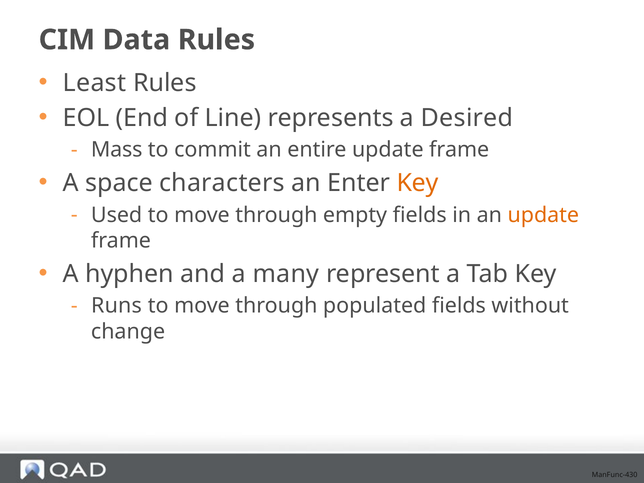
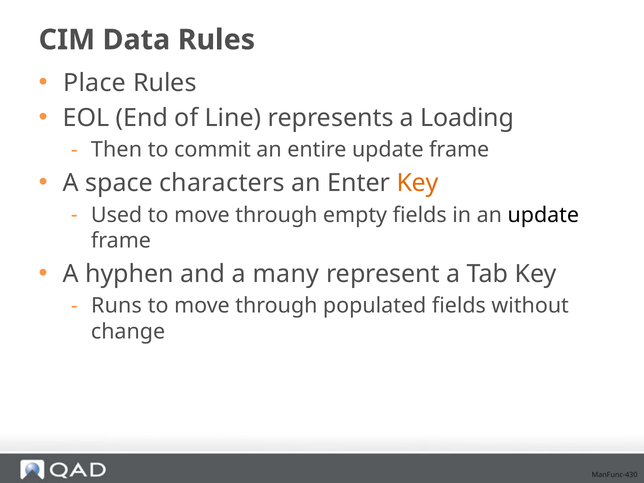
Least: Least -> Place
Desired: Desired -> Loading
Mass: Mass -> Then
update at (543, 215) colour: orange -> black
